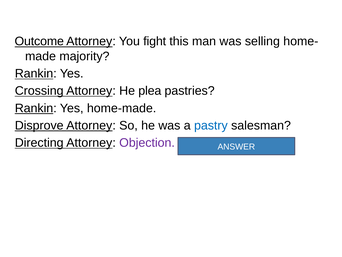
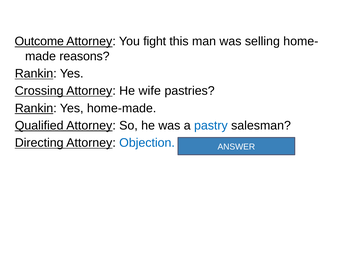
majority: majority -> reasons
plea: plea -> wife
Disprove: Disprove -> Qualified
Objection colour: purple -> blue
